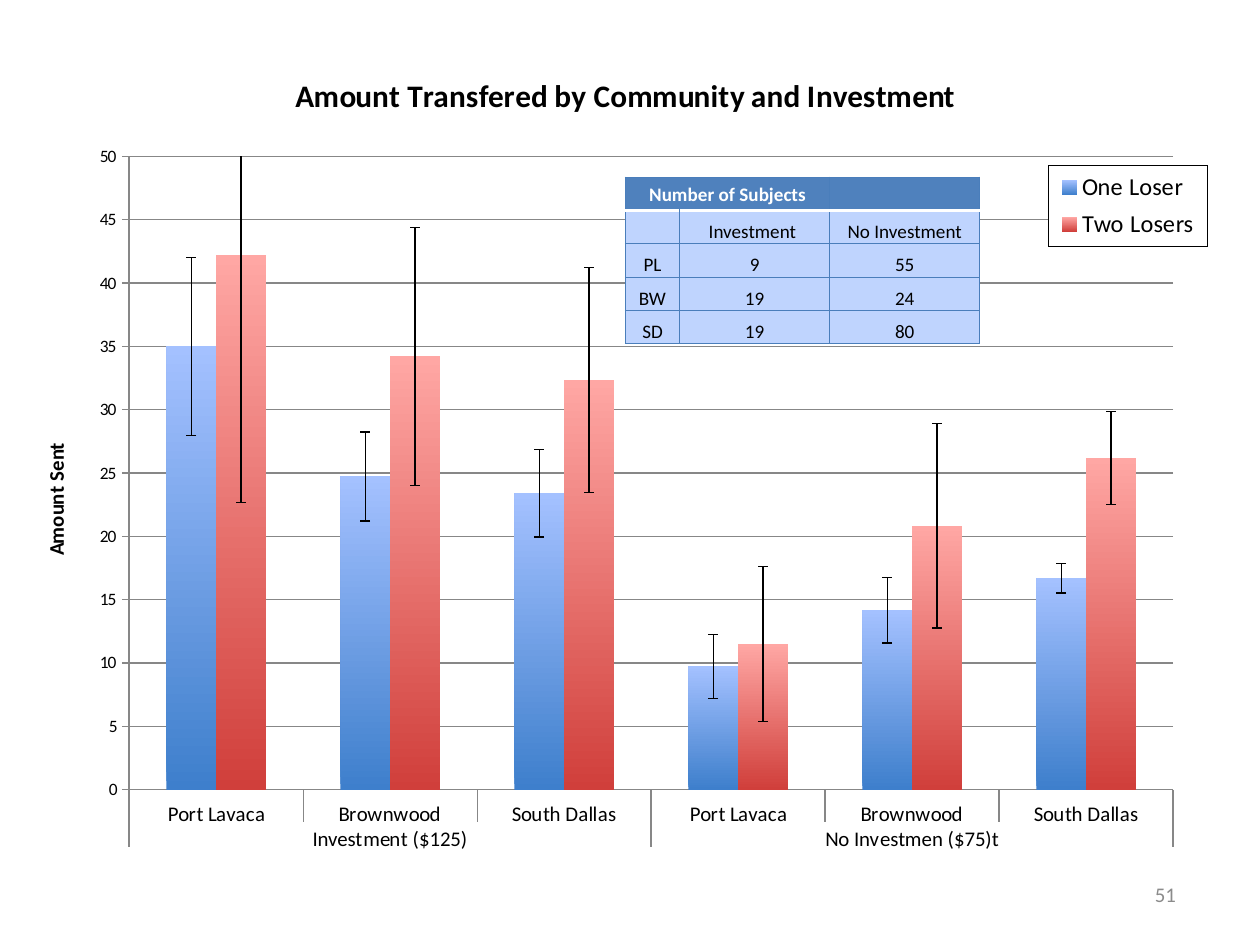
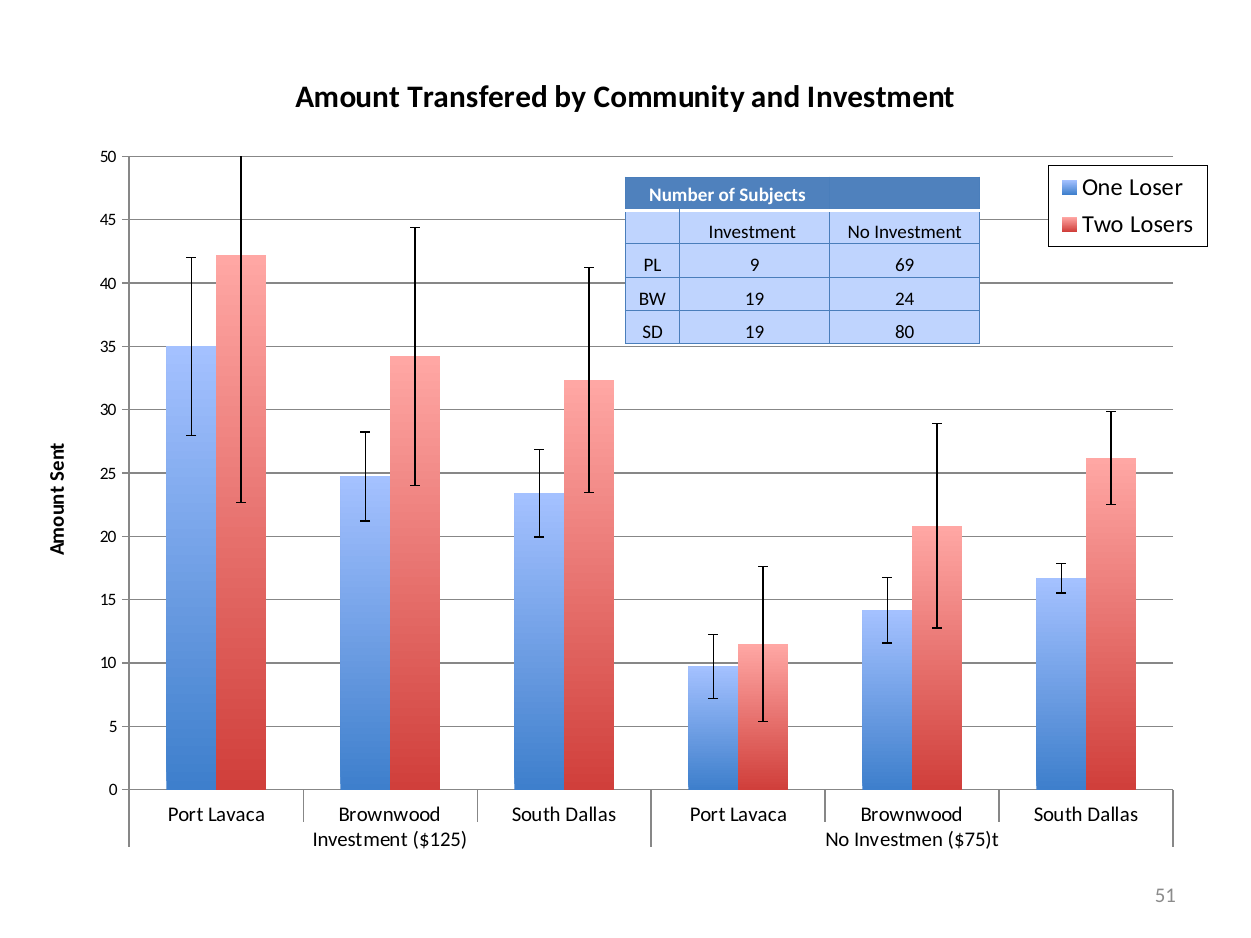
55: 55 -> 69
